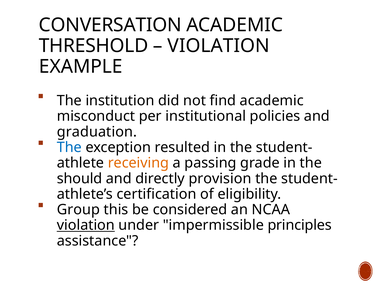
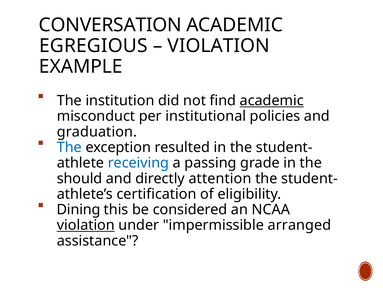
THRESHOLD: THRESHOLD -> EGREGIOUS
academic at (272, 100) underline: none -> present
receiving colour: orange -> blue
provision: provision -> attention
Group: Group -> Dining
principles: principles -> arranged
